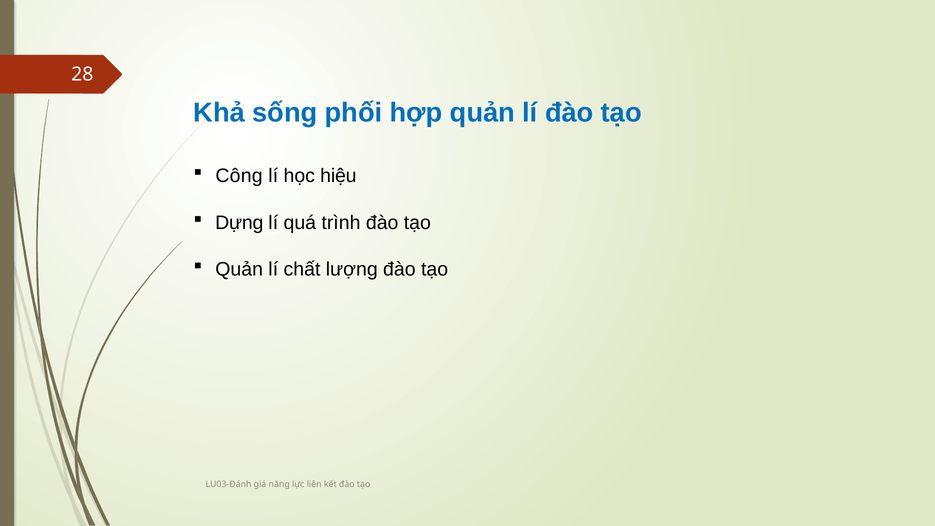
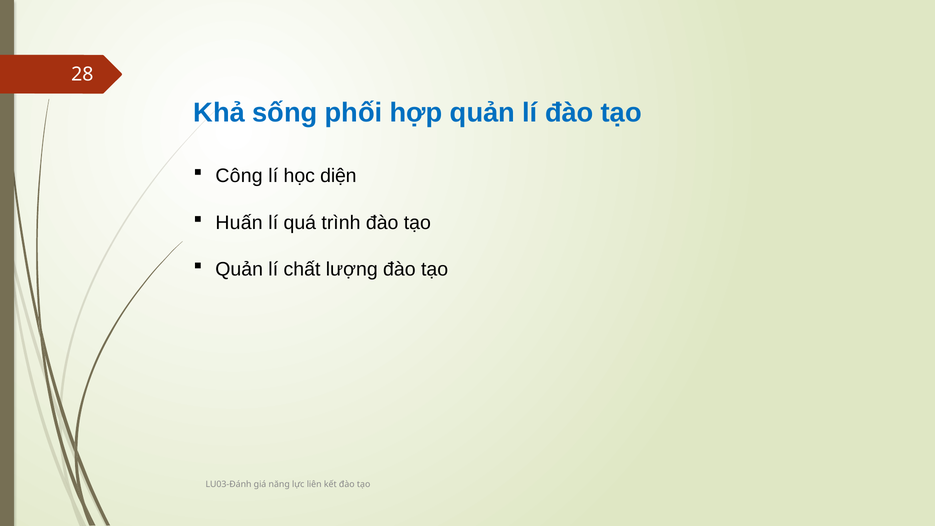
hiệu: hiệu -> diện
Dựng: Dựng -> Huấn
